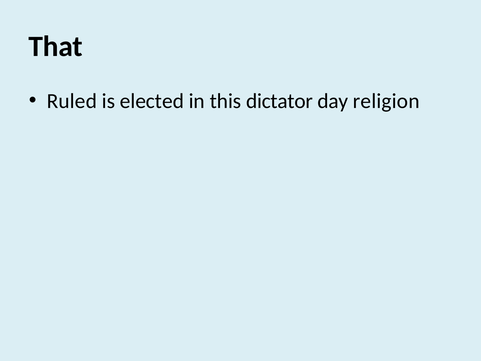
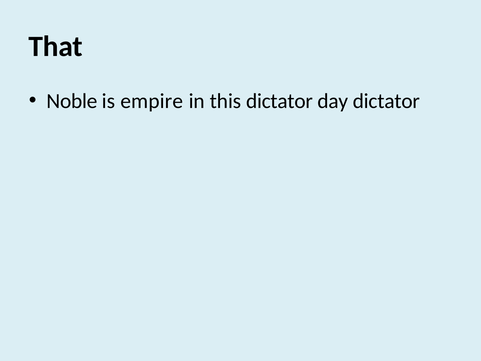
Ruled: Ruled -> Noble
elected: elected -> empire
day religion: religion -> dictator
